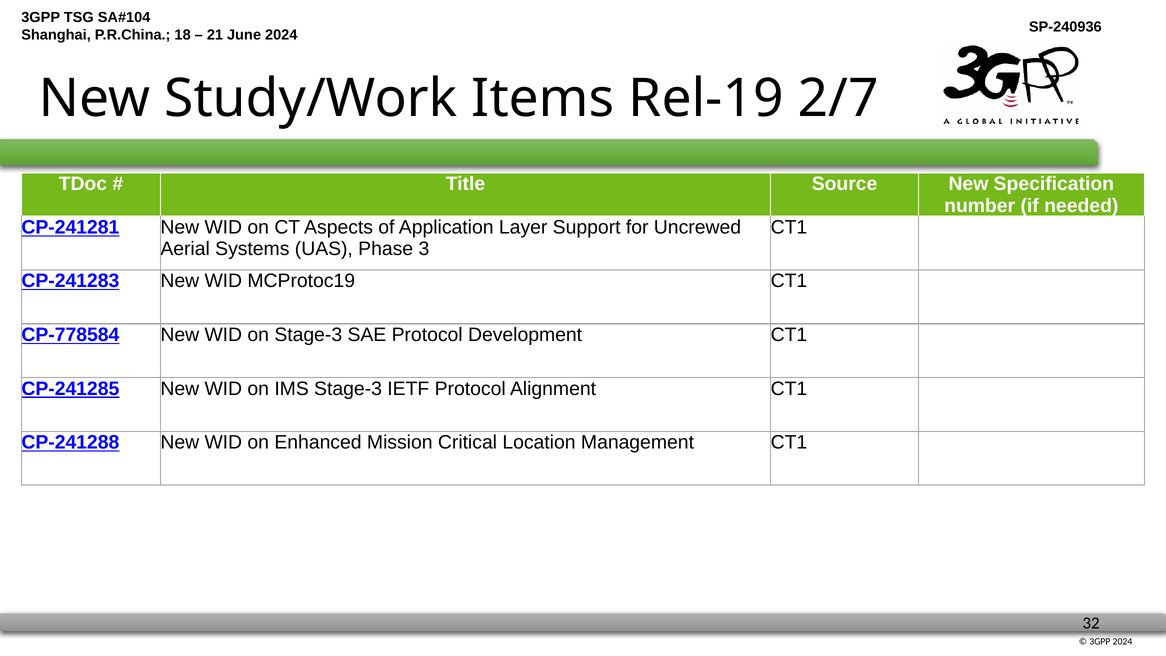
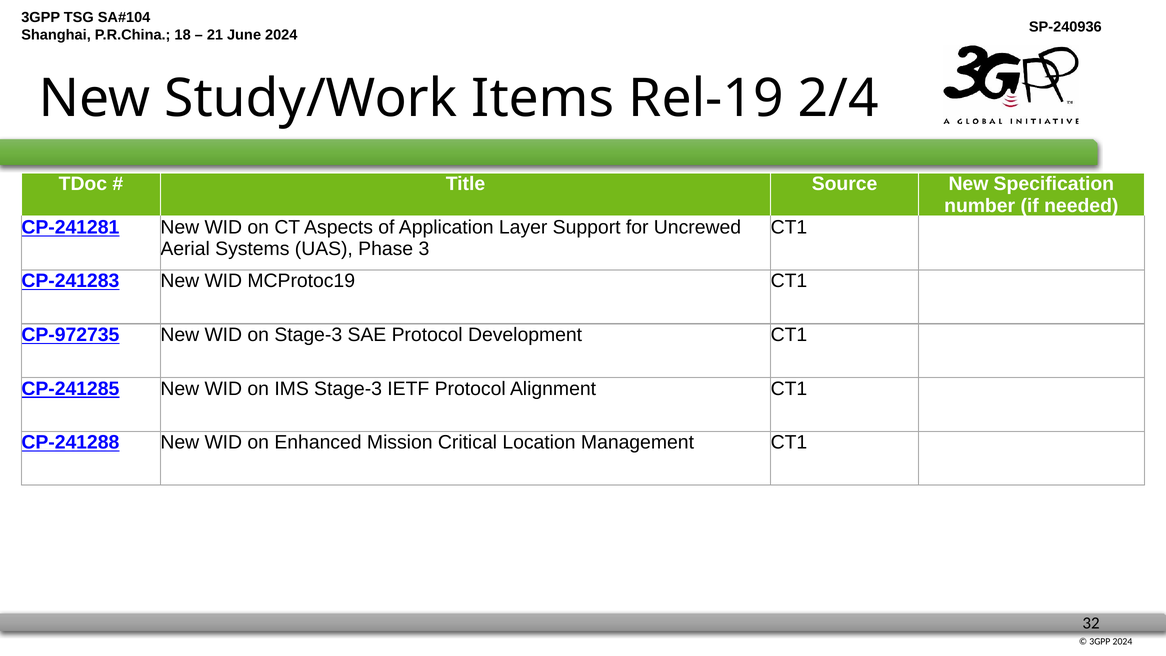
2/7: 2/7 -> 2/4
CP-778584: CP-778584 -> CP-972735
